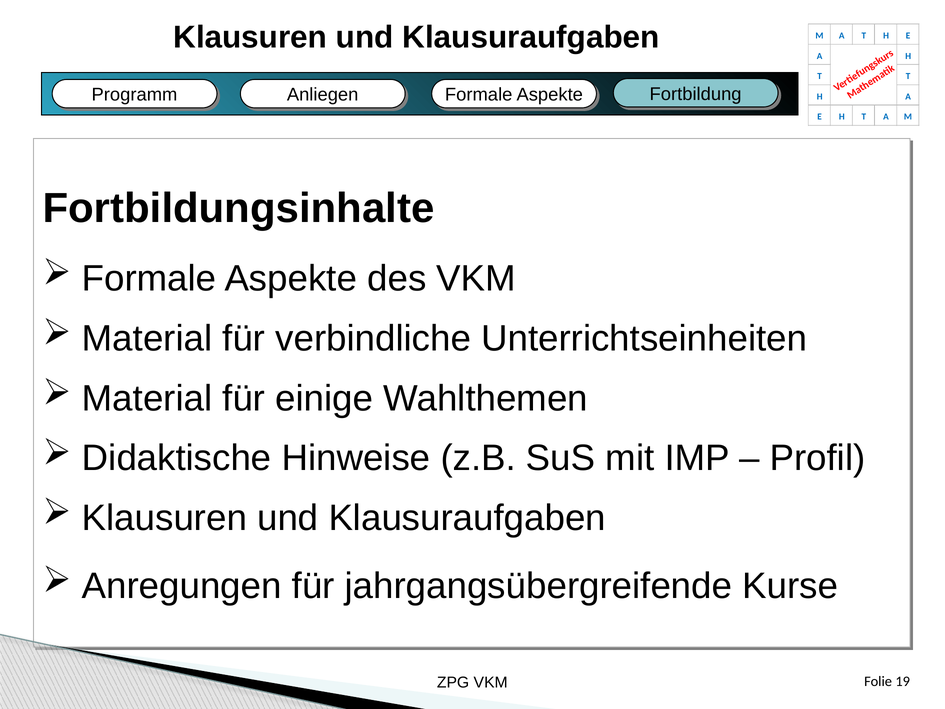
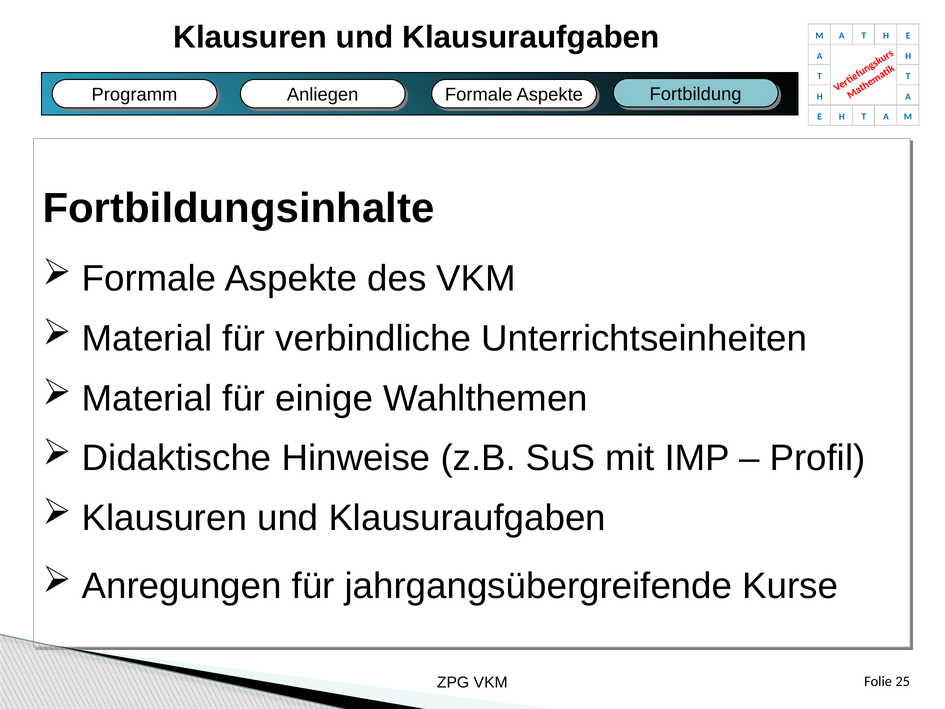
19: 19 -> 25
